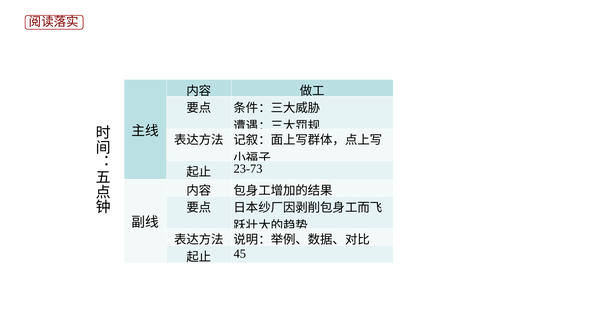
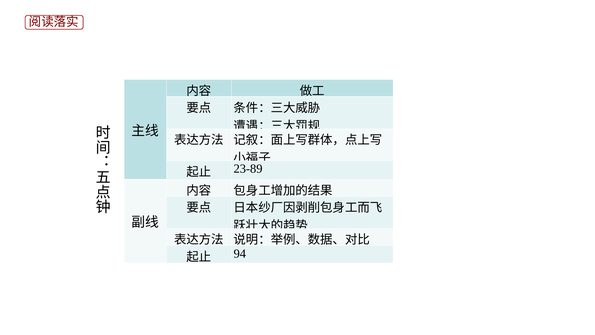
23-73: 23-73 -> 23-89
45: 45 -> 94
